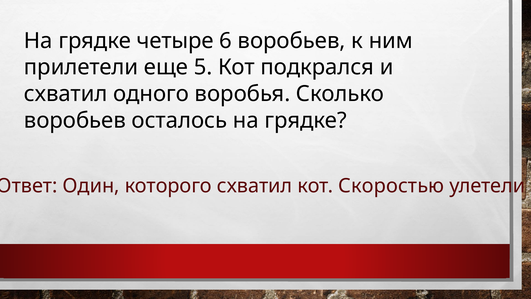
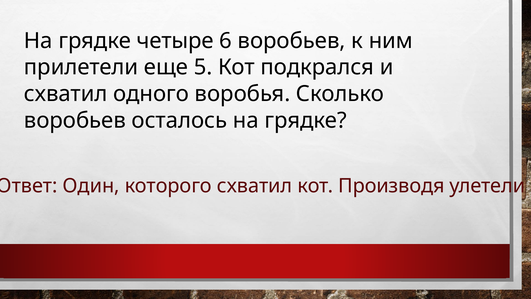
Скоростью: Скоростью -> Производя
